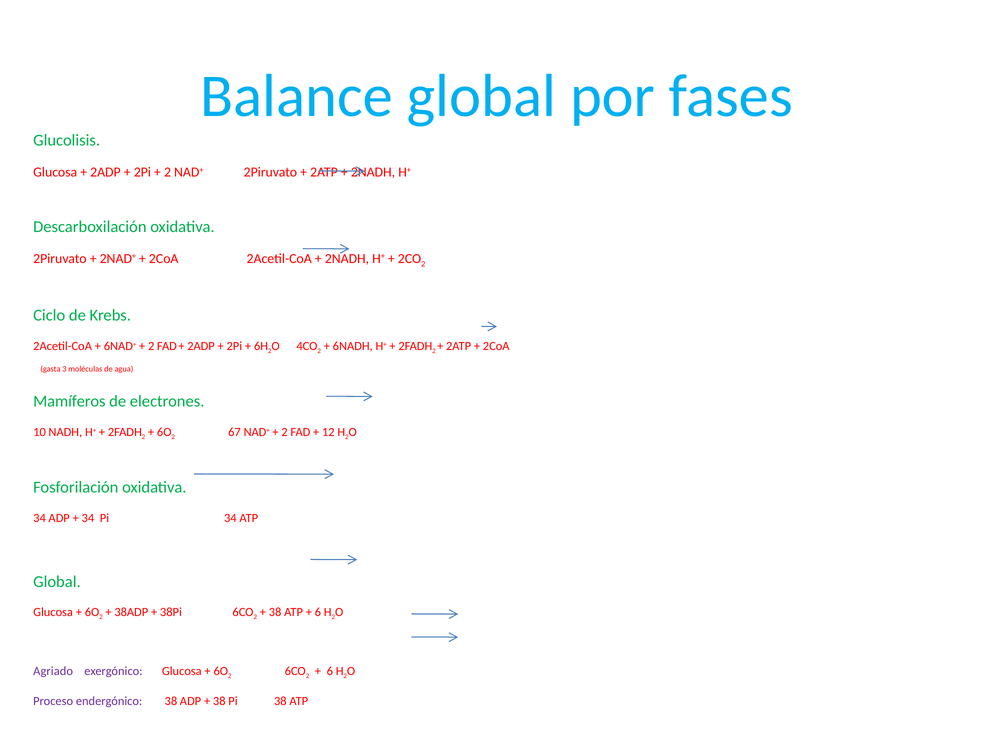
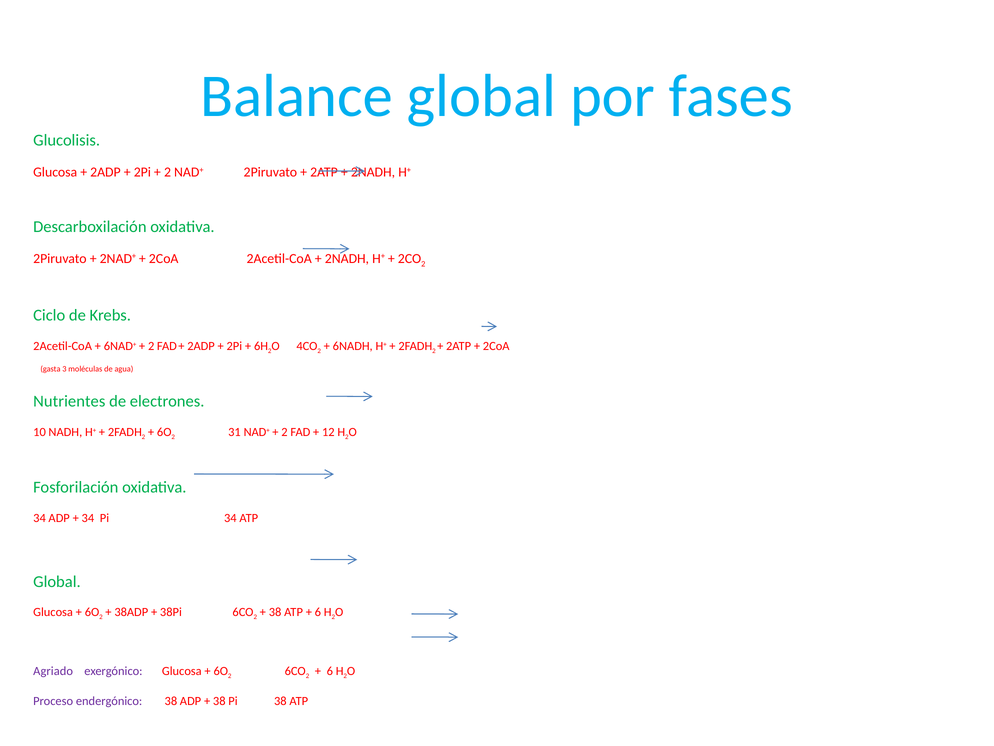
Mamíferos: Mamíferos -> Nutrientes
67: 67 -> 31
